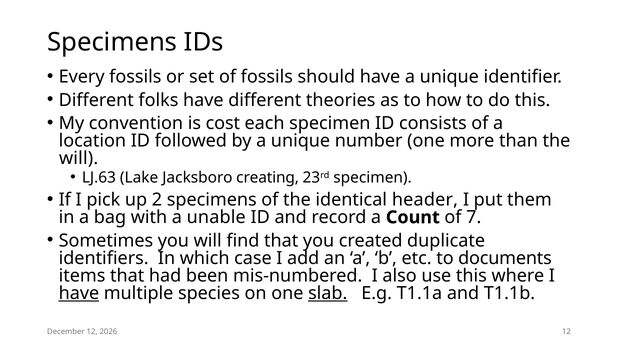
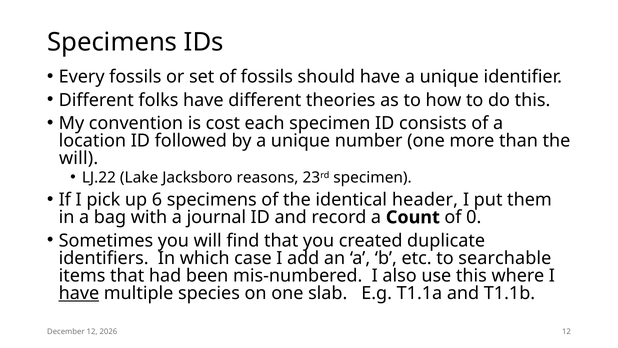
LJ.63: LJ.63 -> LJ.22
creating: creating -> reasons
2: 2 -> 6
unable: unable -> journal
7: 7 -> 0
documents: documents -> searchable
slab underline: present -> none
